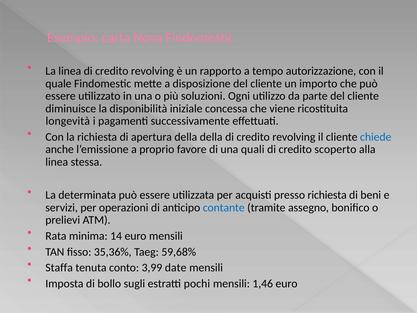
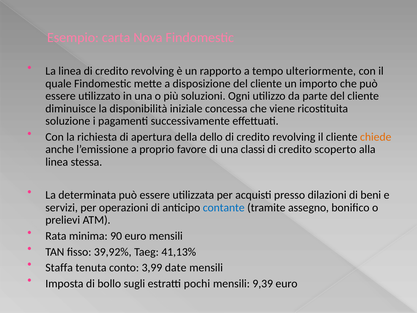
autorizzazione: autorizzazione -> ulteriormente
longevità: longevità -> soluzione
della della: della -> dello
chiede colour: blue -> orange
quali: quali -> classi
presso richiesta: richiesta -> dilazioni
14: 14 -> 90
35,36%: 35,36% -> 39,92%
59,68%: 59,68% -> 41,13%
1,46: 1,46 -> 9,39
